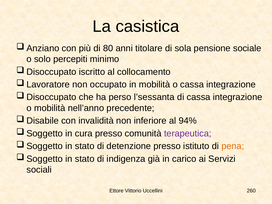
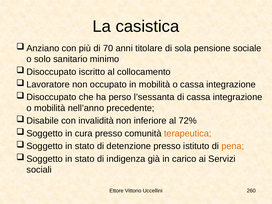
80: 80 -> 70
percepiti: percepiti -> sanitario
94%: 94% -> 72%
terapeutica colour: purple -> orange
